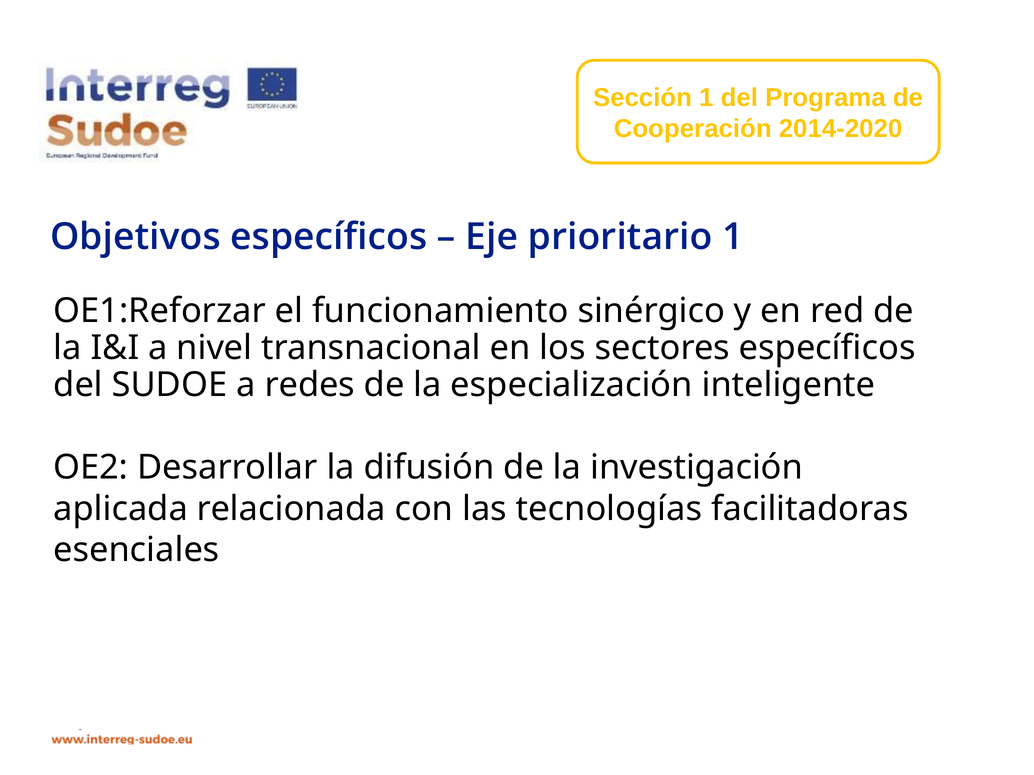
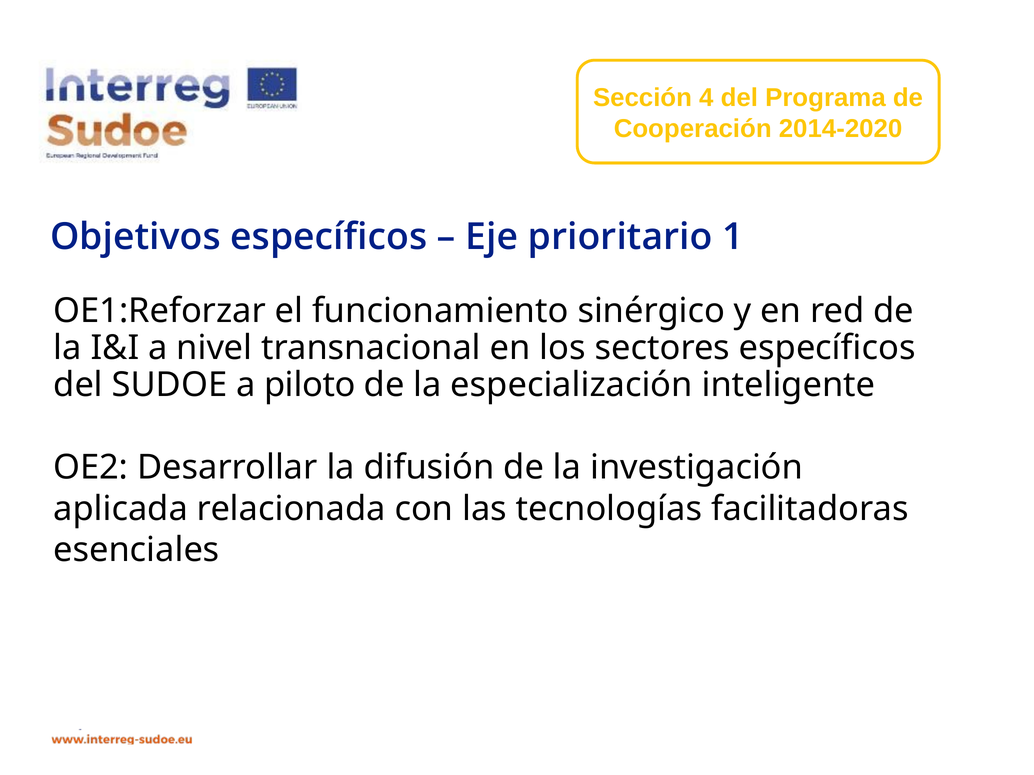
Sección 1: 1 -> 4
redes: redes -> piloto
